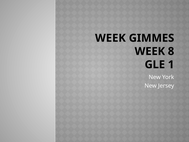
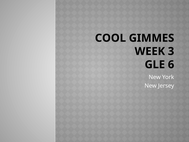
WEEK at (110, 38): WEEK -> COOL
8: 8 -> 3
1: 1 -> 6
